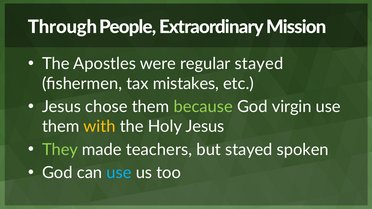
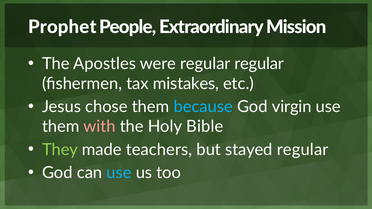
Through: Through -> Prophet
regular stayed: stayed -> regular
because colour: light green -> light blue
with colour: yellow -> pink
Holy Jesus: Jesus -> Bible
stayed spoken: spoken -> regular
